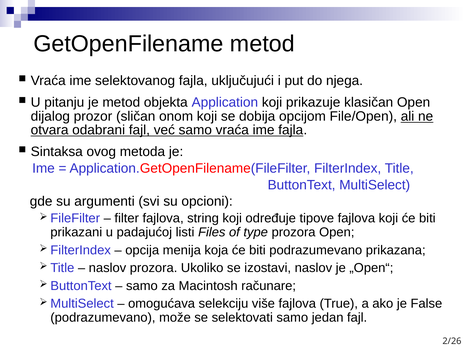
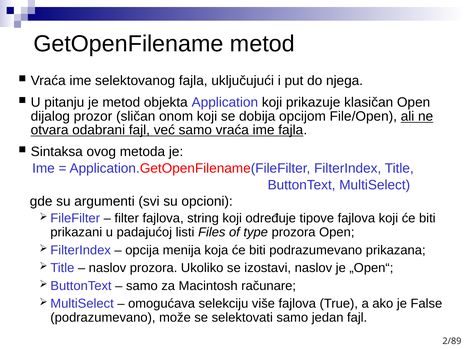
2/26: 2/26 -> 2/89
